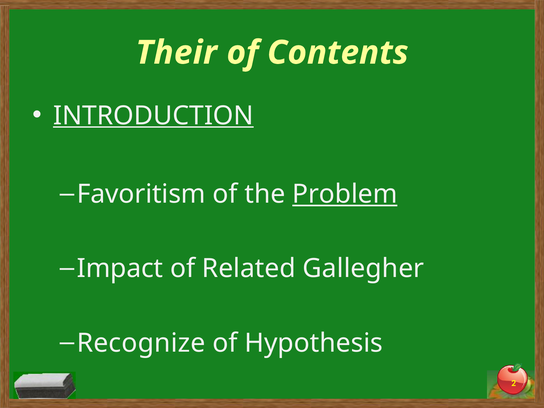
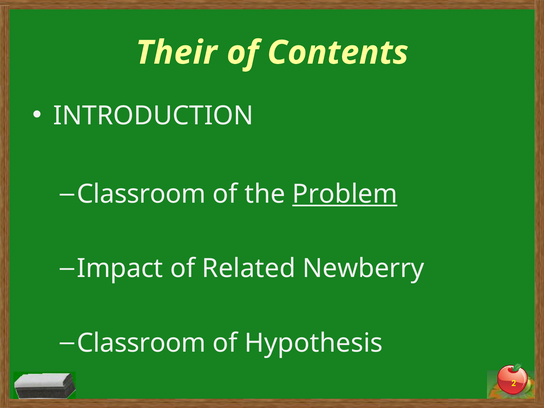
INTRODUCTION underline: present -> none
Favoritism at (141, 194): Favoritism -> Classroom
Gallegher: Gallegher -> Newberry
Recognize at (141, 343): Recognize -> Classroom
